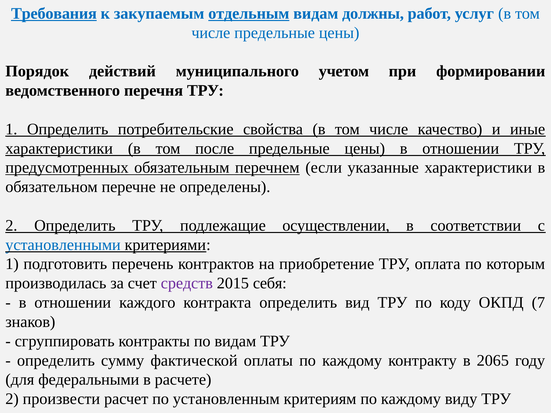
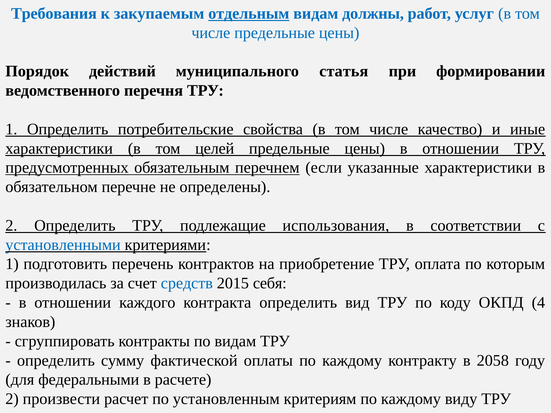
Требования underline: present -> none
учетом: учетом -> статья
после: после -> целей
осуществлении: осуществлении -> использования
средств colour: purple -> blue
7: 7 -> 4
2065: 2065 -> 2058
